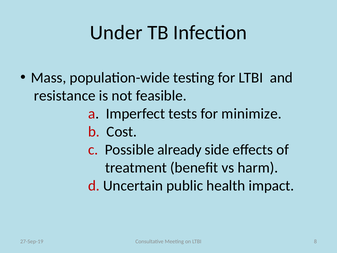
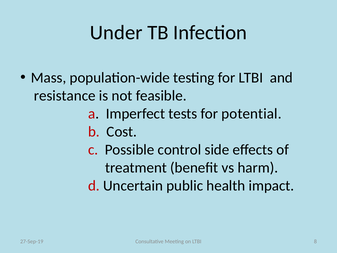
minimize: minimize -> potential
already: already -> control
